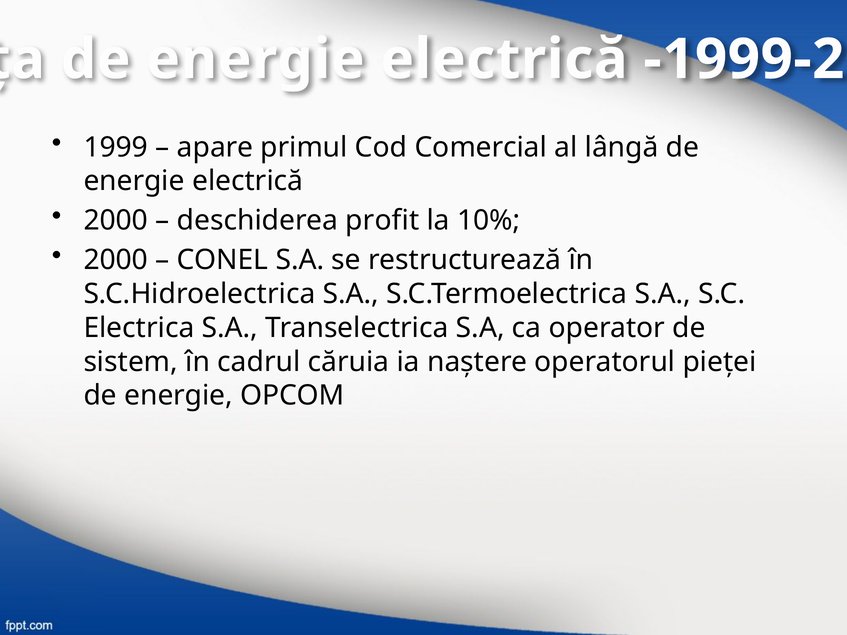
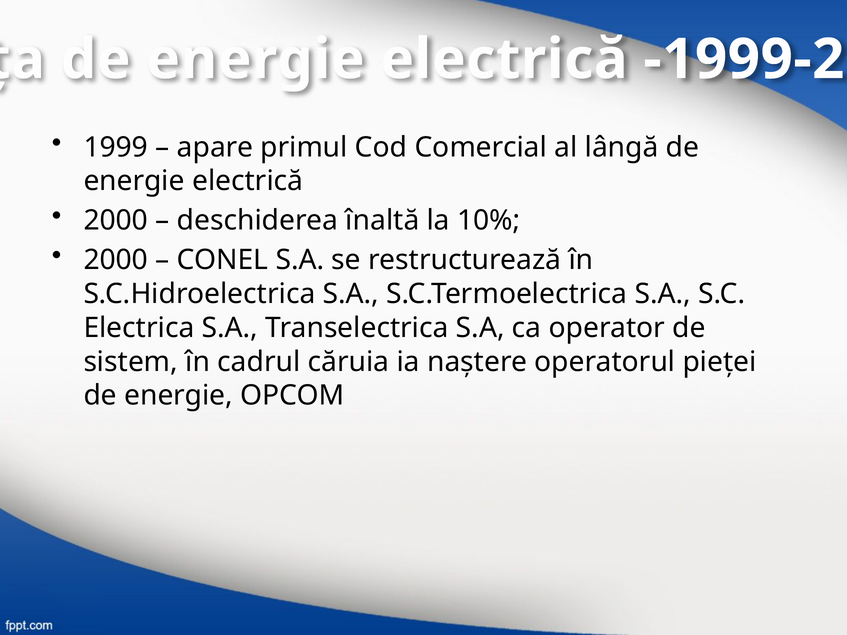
profit: profit -> înaltă
